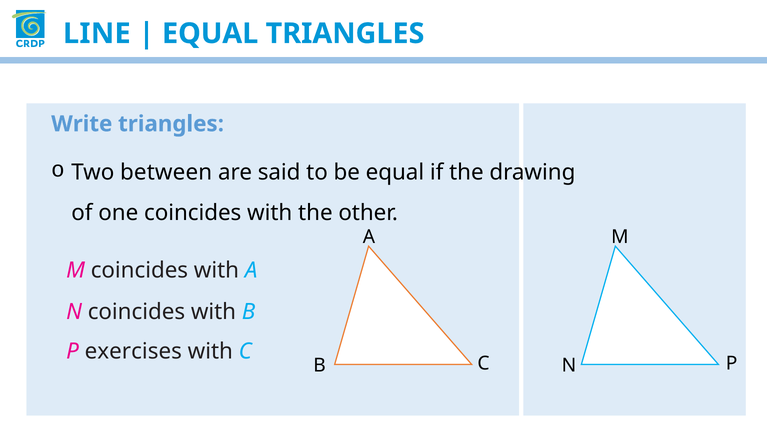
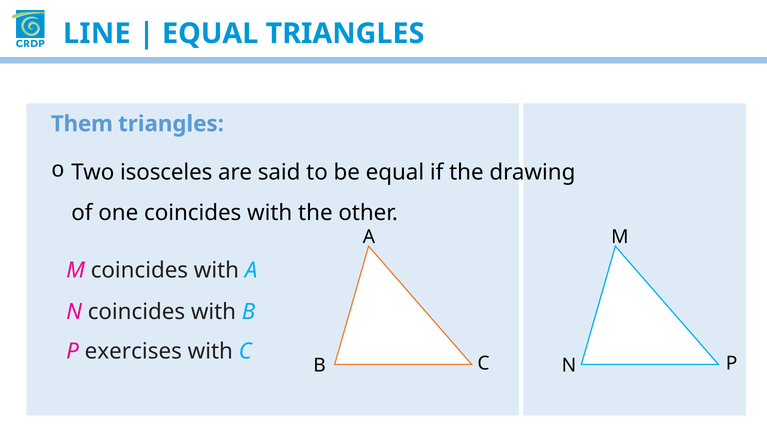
Write: Write -> Them
between: between -> isosceles
